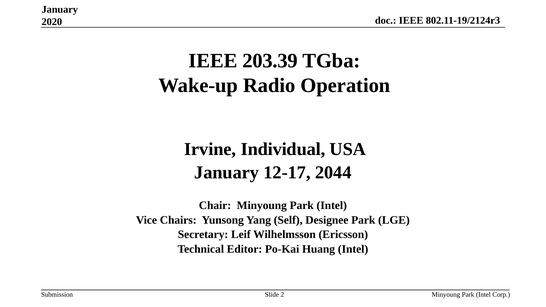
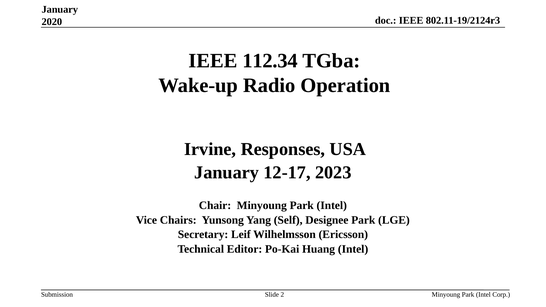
203.39: 203.39 -> 112.34
Individual: Individual -> Responses
2044: 2044 -> 2023
